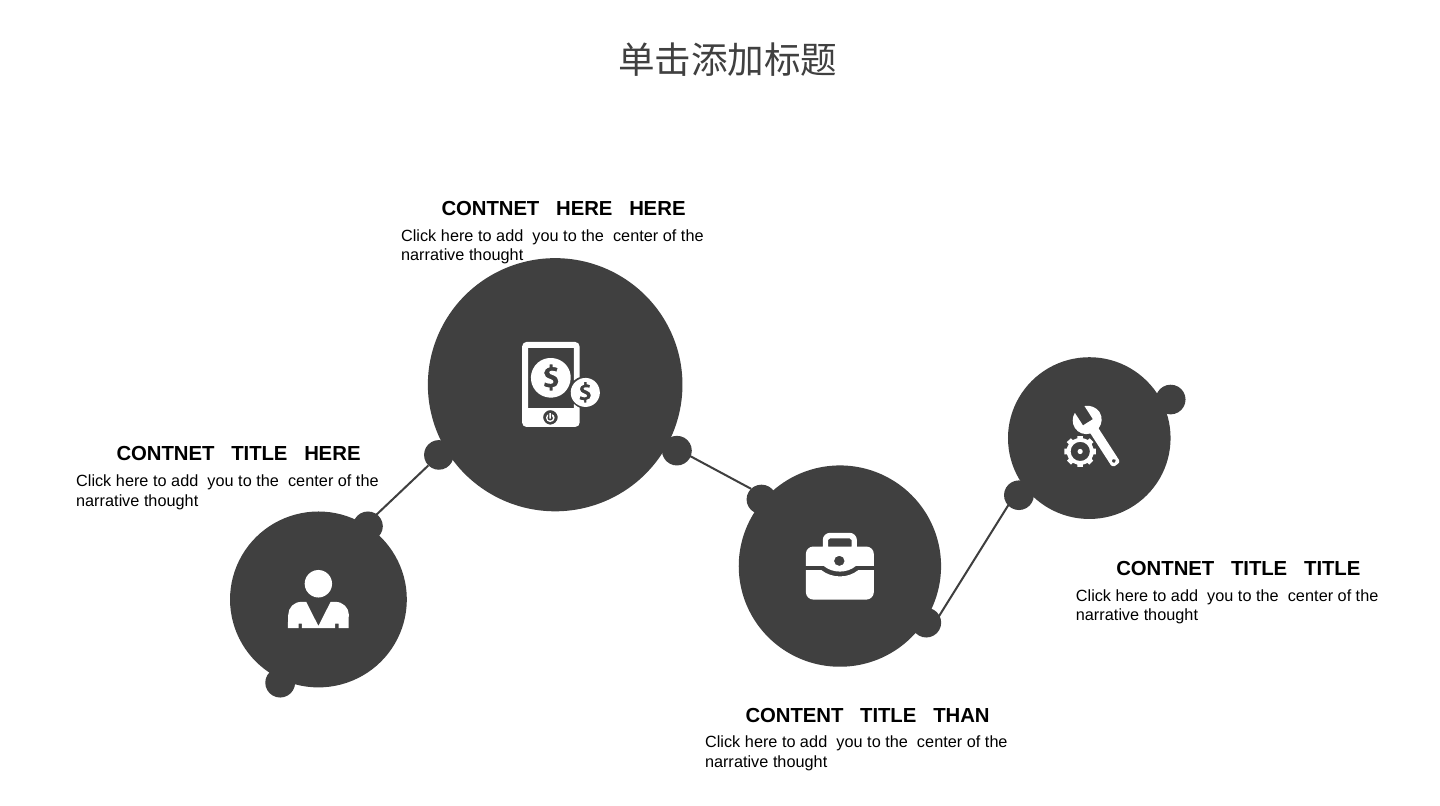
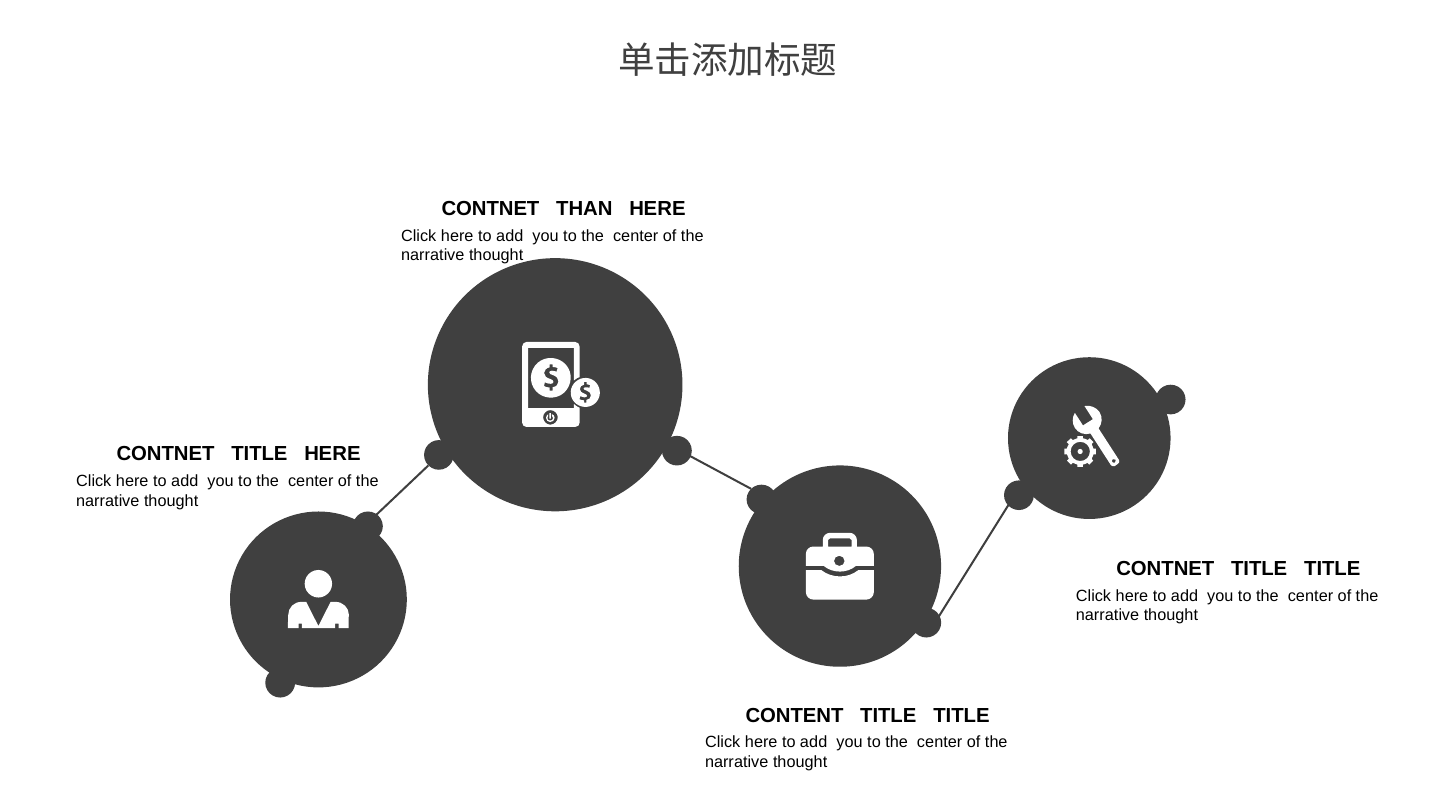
CONTNET HERE: HERE -> THAN
THAN at (961, 716): THAN -> TITLE
